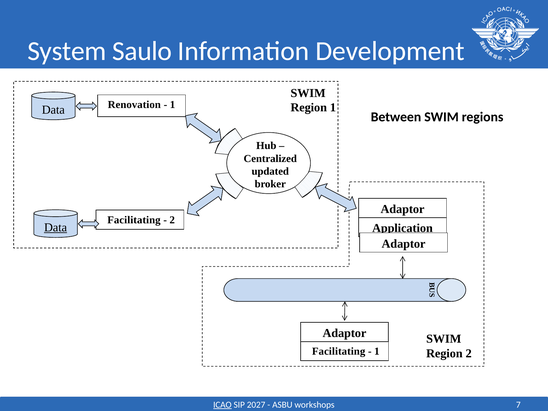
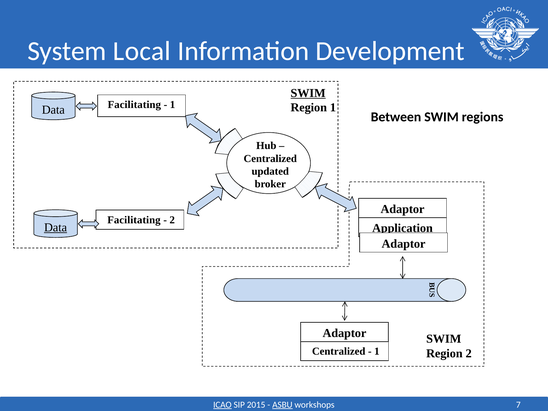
Saulo: Saulo -> Local
SWIM at (308, 93) underline: none -> present
Renovation at (134, 105): Renovation -> Facilitating
Facilitating at (339, 351): Facilitating -> Centralized
2027: 2027 -> 2015
ASBU underline: none -> present
